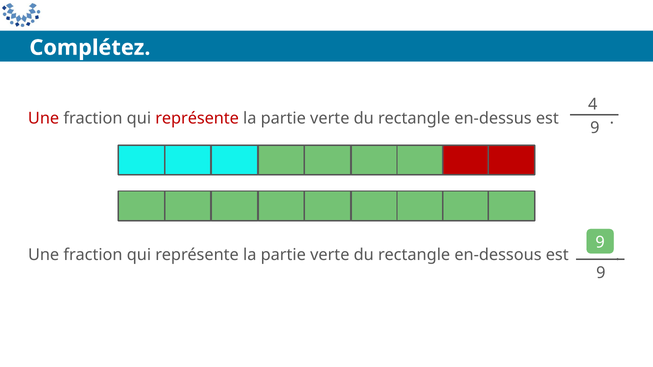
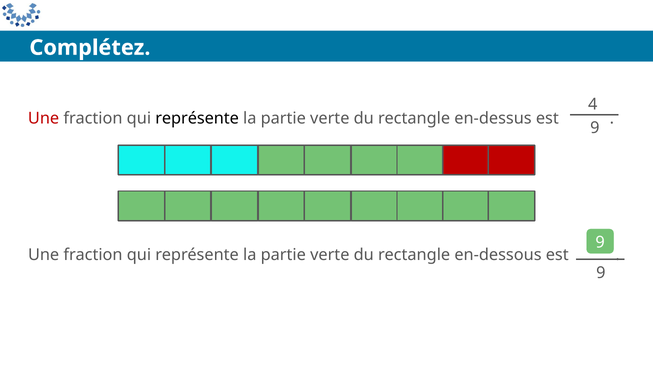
représente at (197, 118) colour: red -> black
